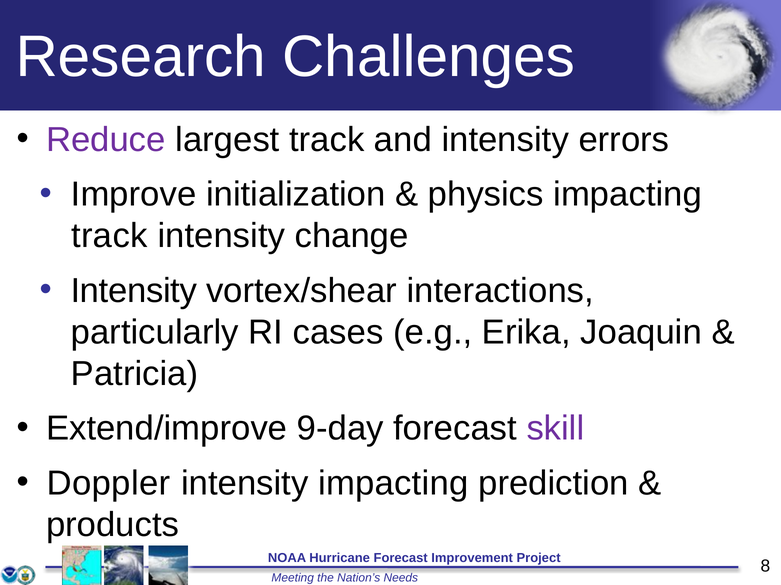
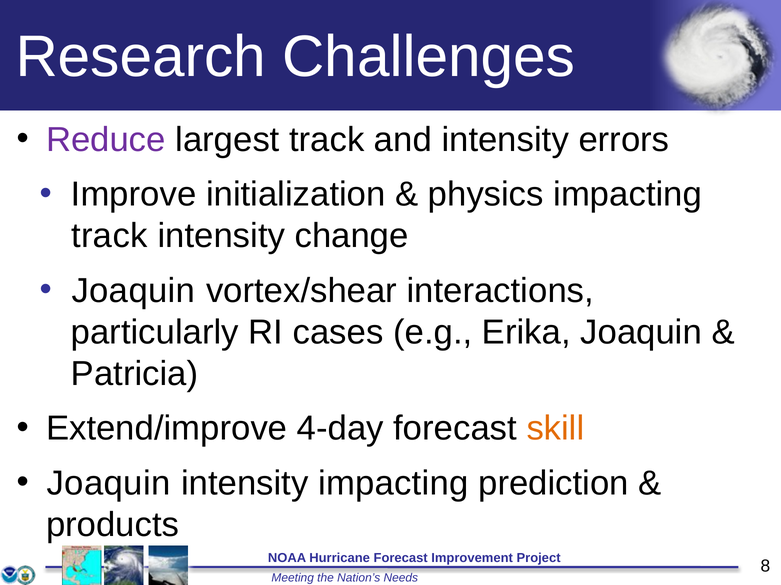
Intensity at (134, 291): Intensity -> Joaquin
9-day: 9-day -> 4-day
skill colour: purple -> orange
Doppler at (109, 484): Doppler -> Joaquin
